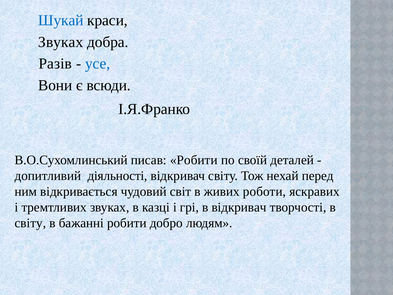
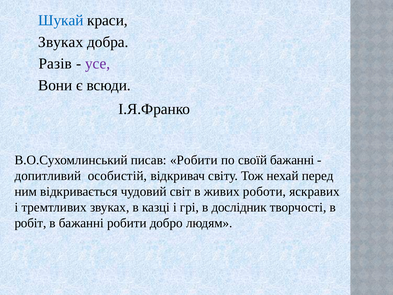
усе colour: blue -> purple
своїй деталей: деталей -> бажанні
діяльності: діяльності -> особистій
в відкривач: відкривач -> дослідник
світу at (30, 223): світу -> робіт
